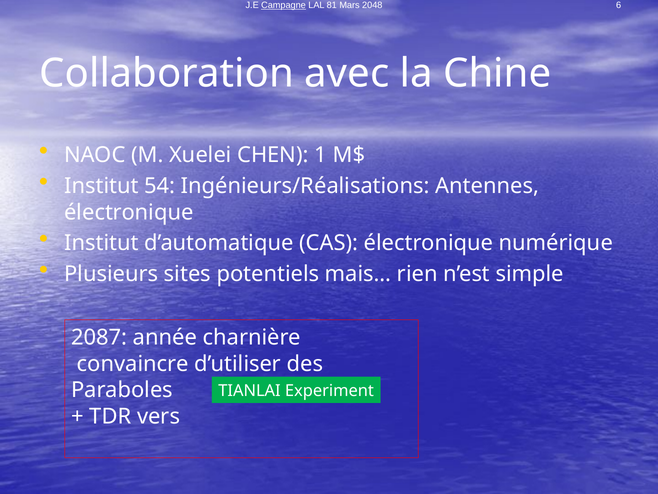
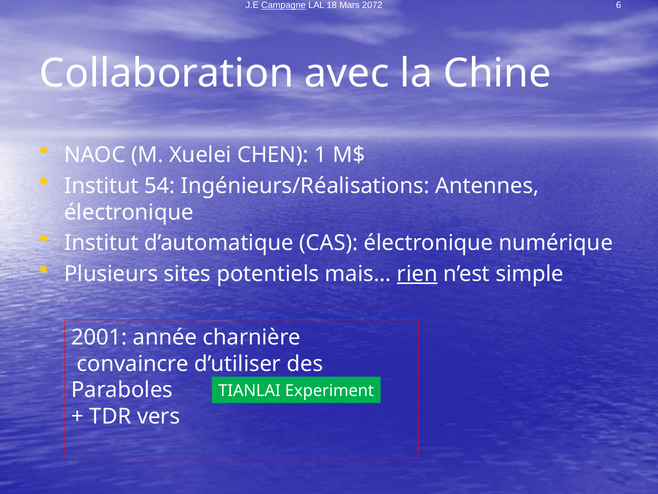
81: 81 -> 18
2048: 2048 -> 2072
rien underline: none -> present
2087: 2087 -> 2001
